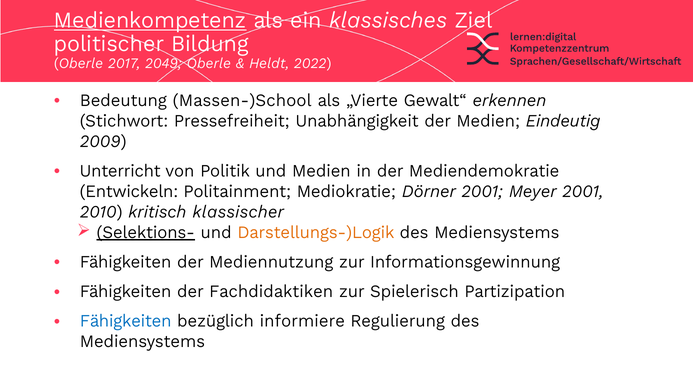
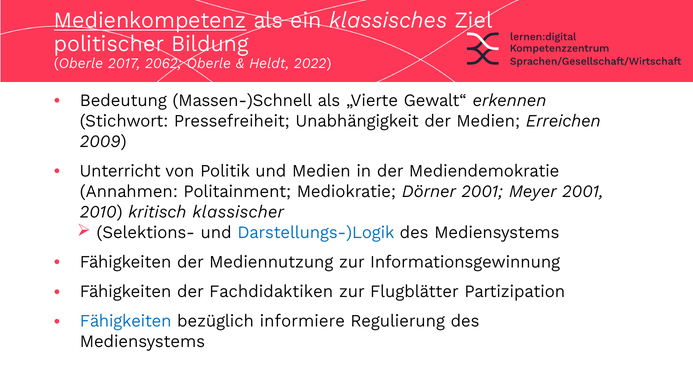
2049: 2049 -> 2062
Massen-)School: Massen-)School -> Massen-)Schnell
Eindeutig: Eindeutig -> Erreichen
Entwickeln: Entwickeln -> Annahmen
Selektions- underline: present -> none
Darstellungs-)Logik colour: orange -> blue
Spielerisch: Spielerisch -> Flugblätter
